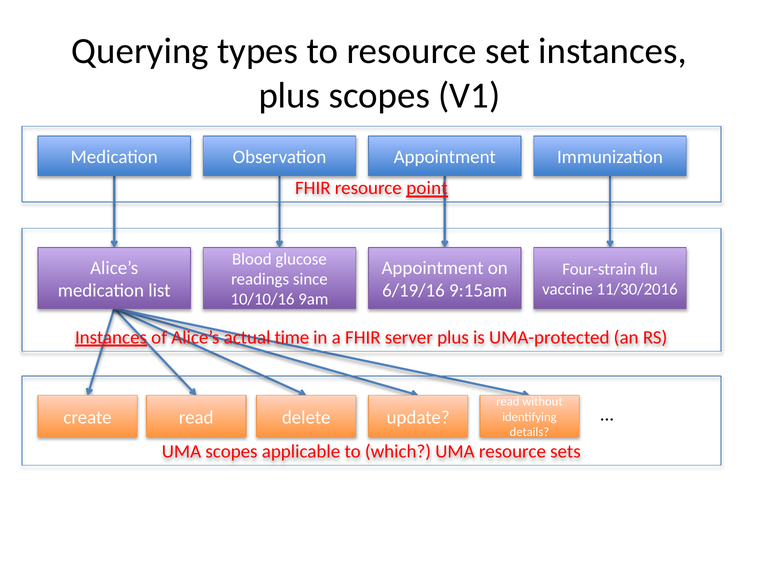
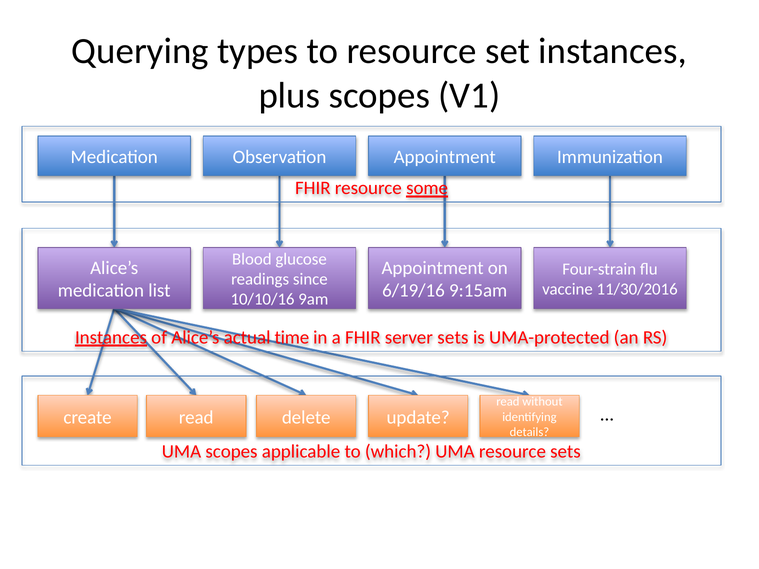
point: point -> some
server plus: plus -> sets
